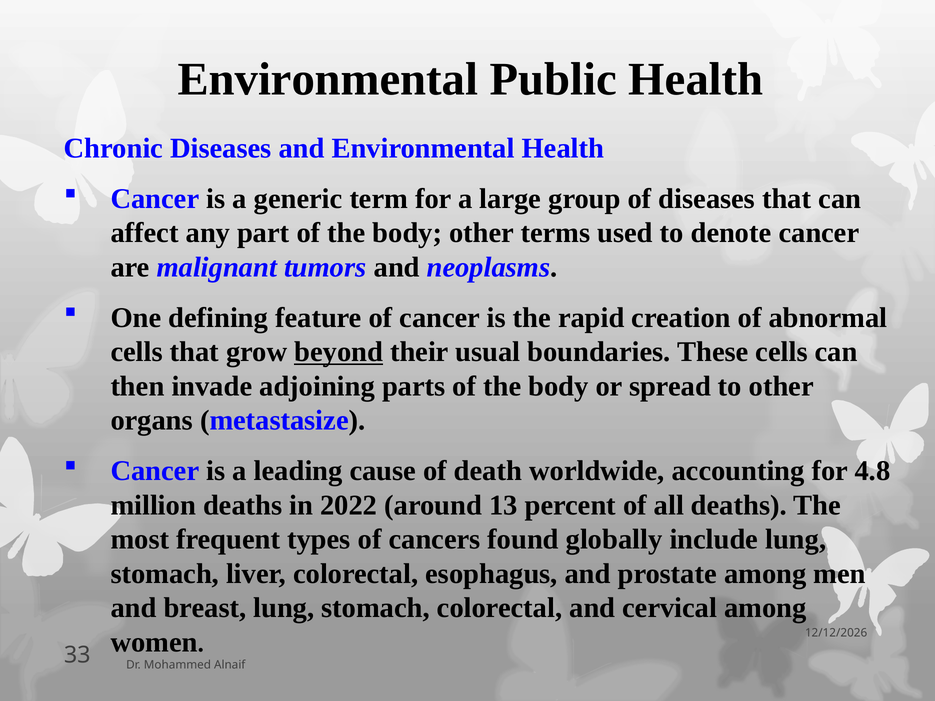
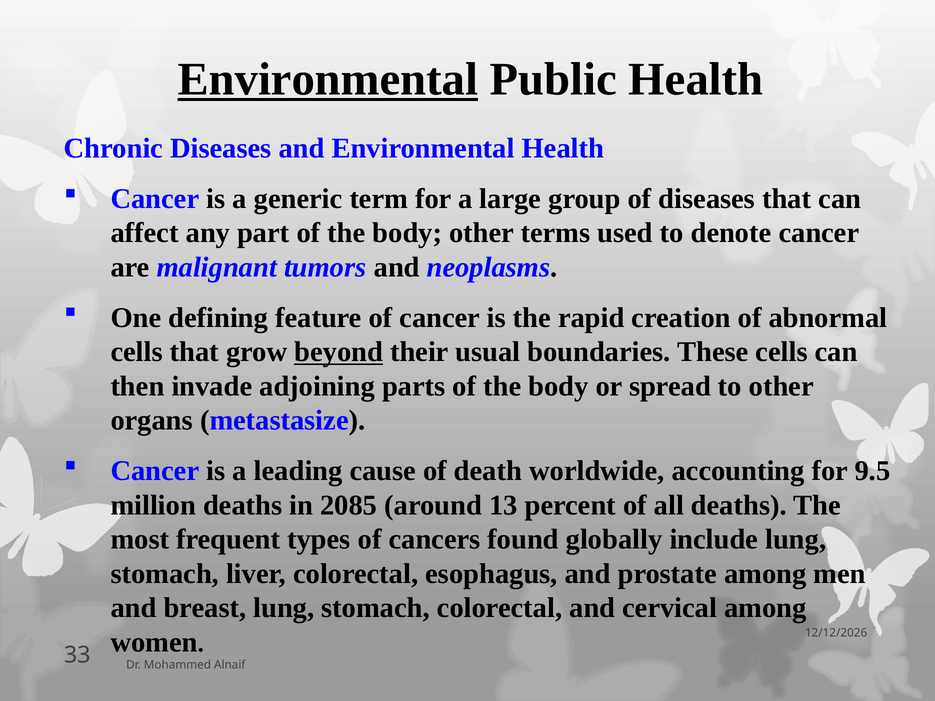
Environmental at (328, 80) underline: none -> present
4.8: 4.8 -> 9.5
2022: 2022 -> 2085
